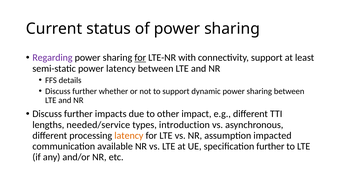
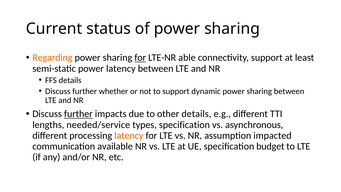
Regarding colour: purple -> orange
with: with -> able
further at (78, 114) underline: none -> present
other impact: impact -> details
types introduction: introduction -> specification
specification further: further -> budget
